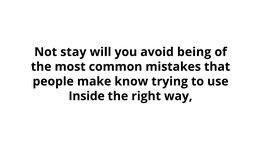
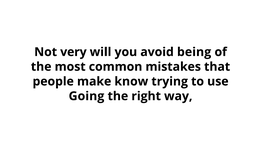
stay: stay -> very
Inside: Inside -> Going
